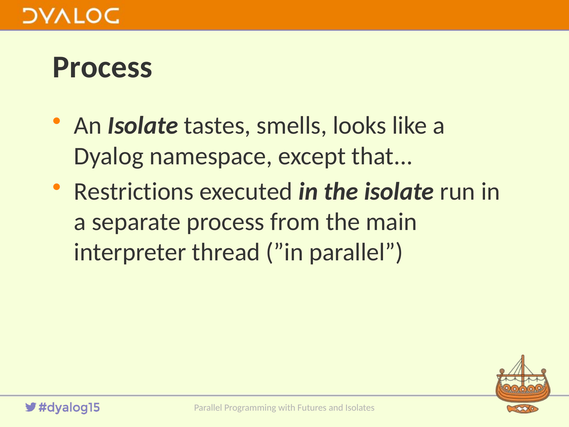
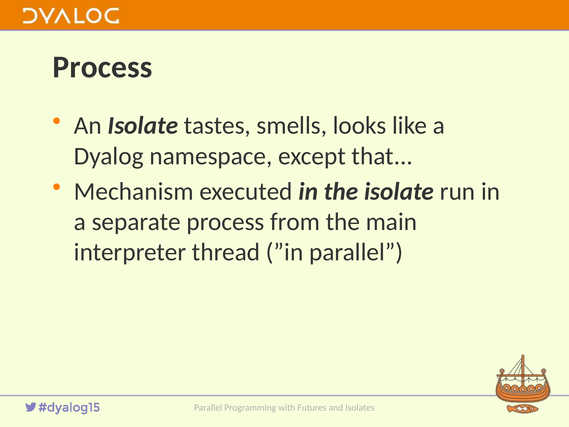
Restrictions: Restrictions -> Mechanism
